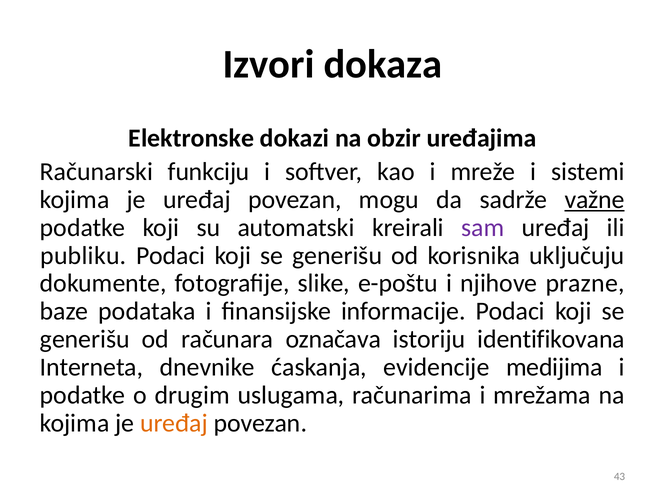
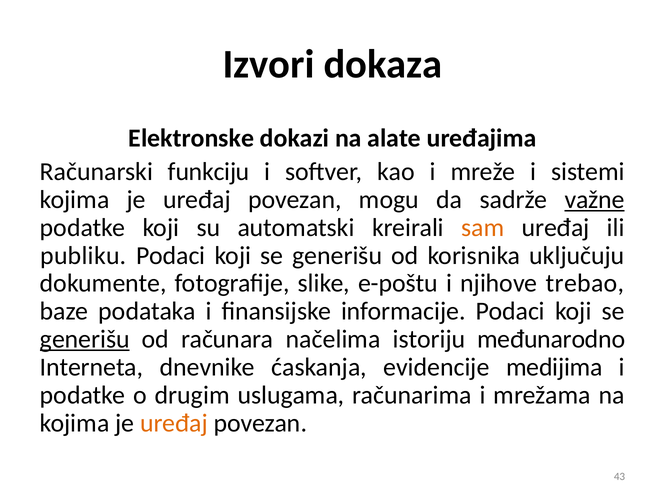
obzir: obzir -> alate
sam colour: purple -> orange
prazne: prazne -> trebao
generišu at (85, 339) underline: none -> present
označava: označava -> načelima
identifikovana: identifikovana -> međunarodno
